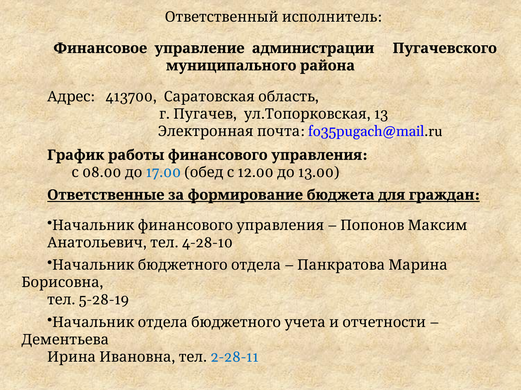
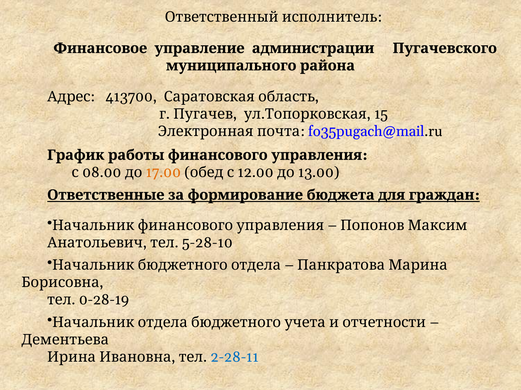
13: 13 -> 15
17.00 colour: blue -> orange
4-28-10: 4-28-10 -> 5-28-10
5-28-19: 5-28-19 -> 0-28-19
